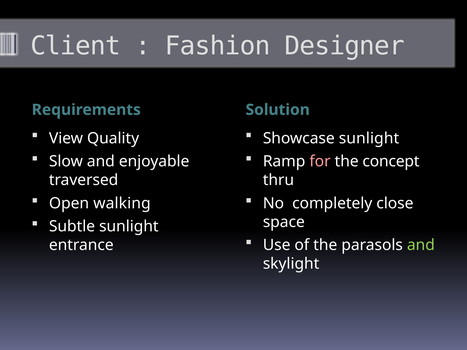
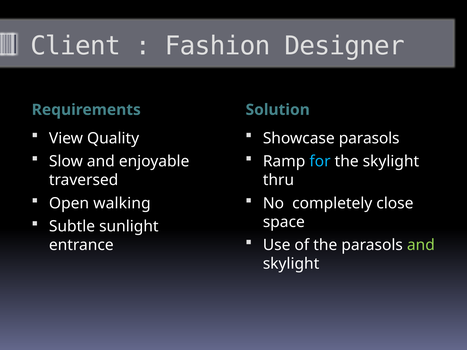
Showcase sunlight: sunlight -> parasols
for colour: pink -> light blue
the concept: concept -> skylight
